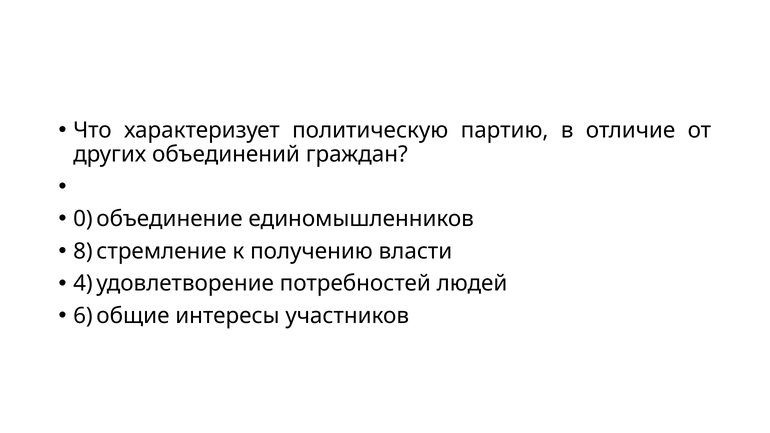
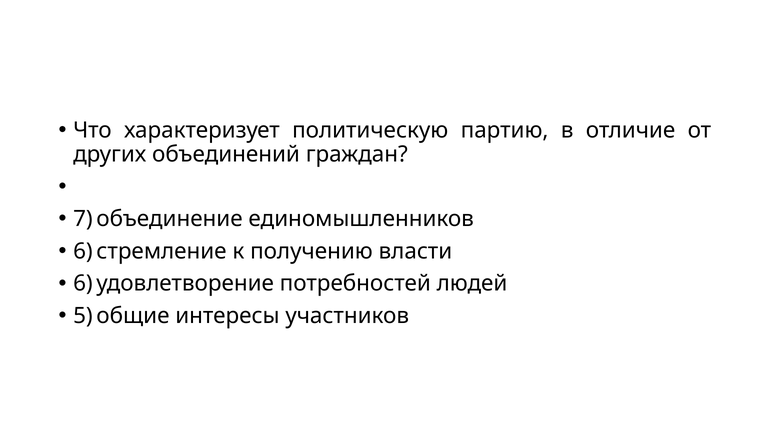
0: 0 -> 7
8 at (83, 251): 8 -> 6
4 at (83, 284): 4 -> 6
6: 6 -> 5
